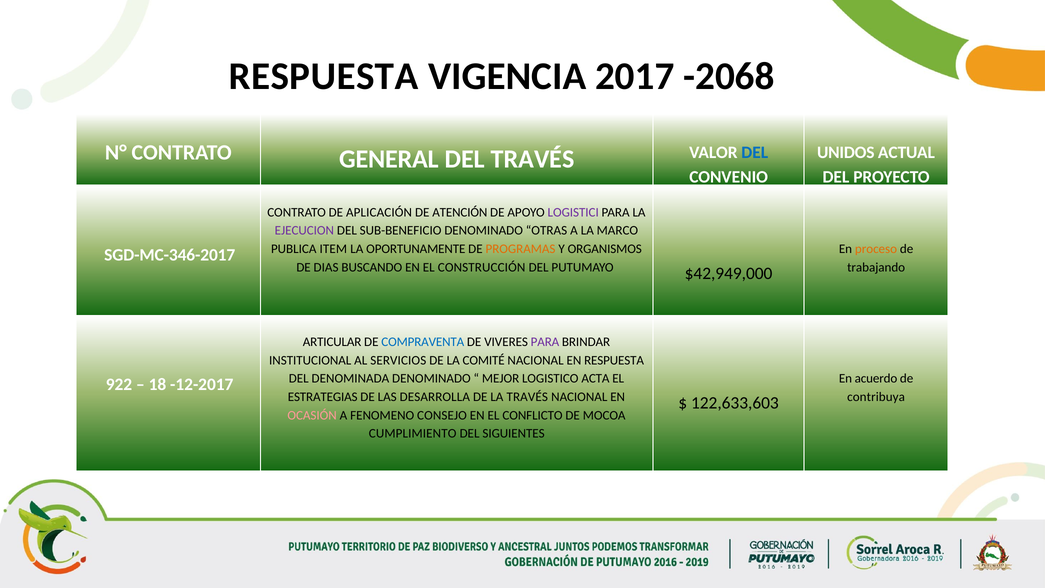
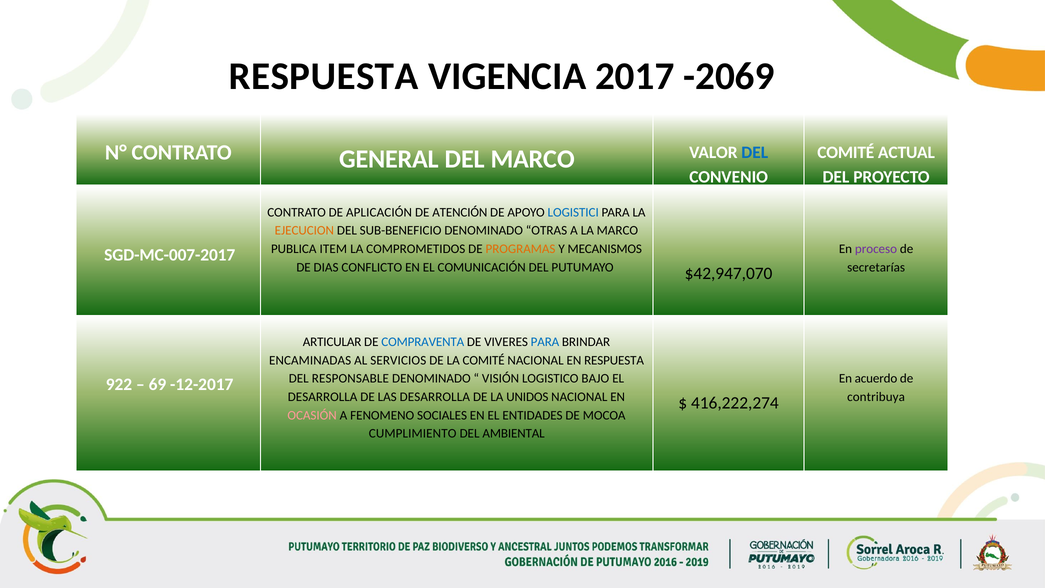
-2068: -2068 -> -2069
DEL TRAVÉS: TRAVÉS -> MARCO
UNIDOS at (846, 152): UNIDOS -> COMITÉ
LOGISTICI colour: purple -> blue
EJECUCION colour: purple -> orange
OPORTUNAMENTE: OPORTUNAMENTE -> COMPROMETIDOS
ORGANISMOS: ORGANISMOS -> MECANISMOS
proceso colour: orange -> purple
SGD-MC-346-2017: SGD-MC-346-2017 -> SGD-MC-007-2017
BUSCANDO: BUSCANDO -> CONFLICTO
CONSTRUCCIÓN: CONSTRUCCIÓN -> COMUNICACIÓN
$42,949,000: $42,949,000 -> $42,947,070
trabajando: trabajando -> secretarías
PARA at (545, 342) colour: purple -> blue
INSTITUCIONAL: INSTITUCIONAL -> ENCAMINADAS
DENOMINADA: DENOMINADA -> RESPONSABLE
MEJOR: MEJOR -> VISIÓN
ACTA: ACTA -> BAJO
18: 18 -> 69
ESTRATEGIAS at (323, 397): ESTRATEGIAS -> DESARROLLA
LA TRAVÉS: TRAVÉS -> UNIDOS
122,633,603: 122,633,603 -> 416,222,274
CONSEJO: CONSEJO -> SOCIALES
CONFLICTO: CONFLICTO -> ENTIDADES
SIGUIENTES: SIGUIENTES -> AMBIENTAL
